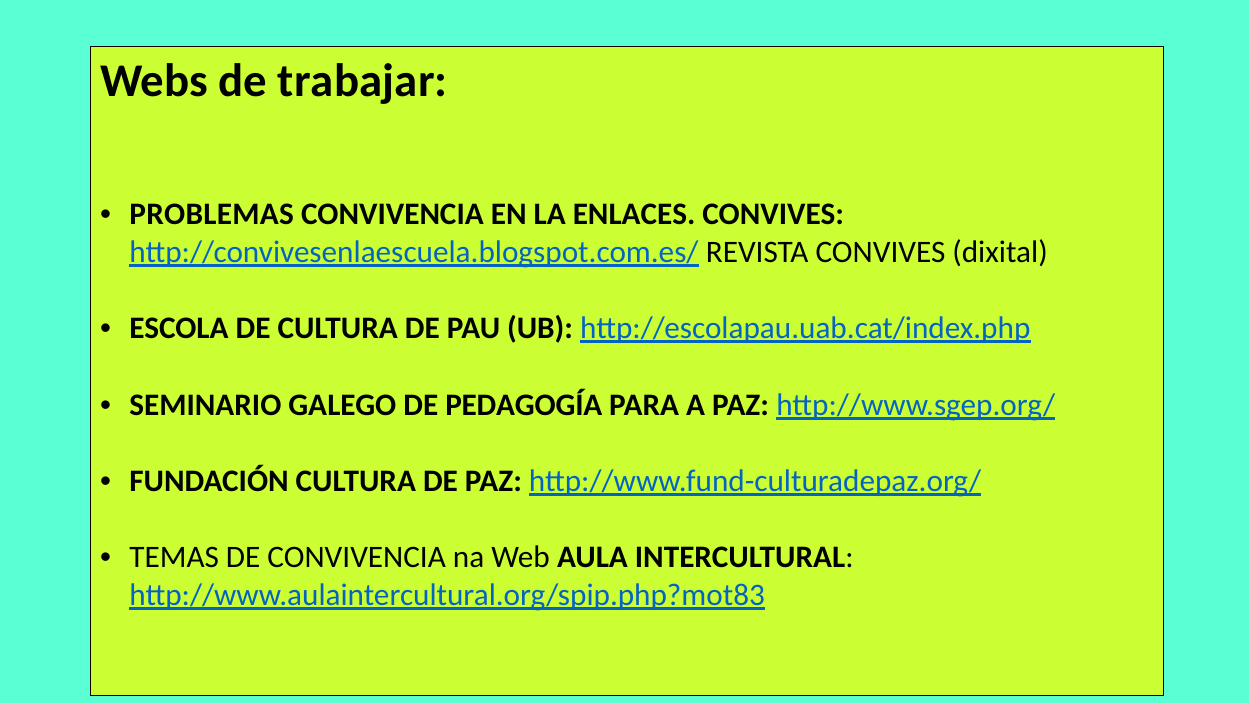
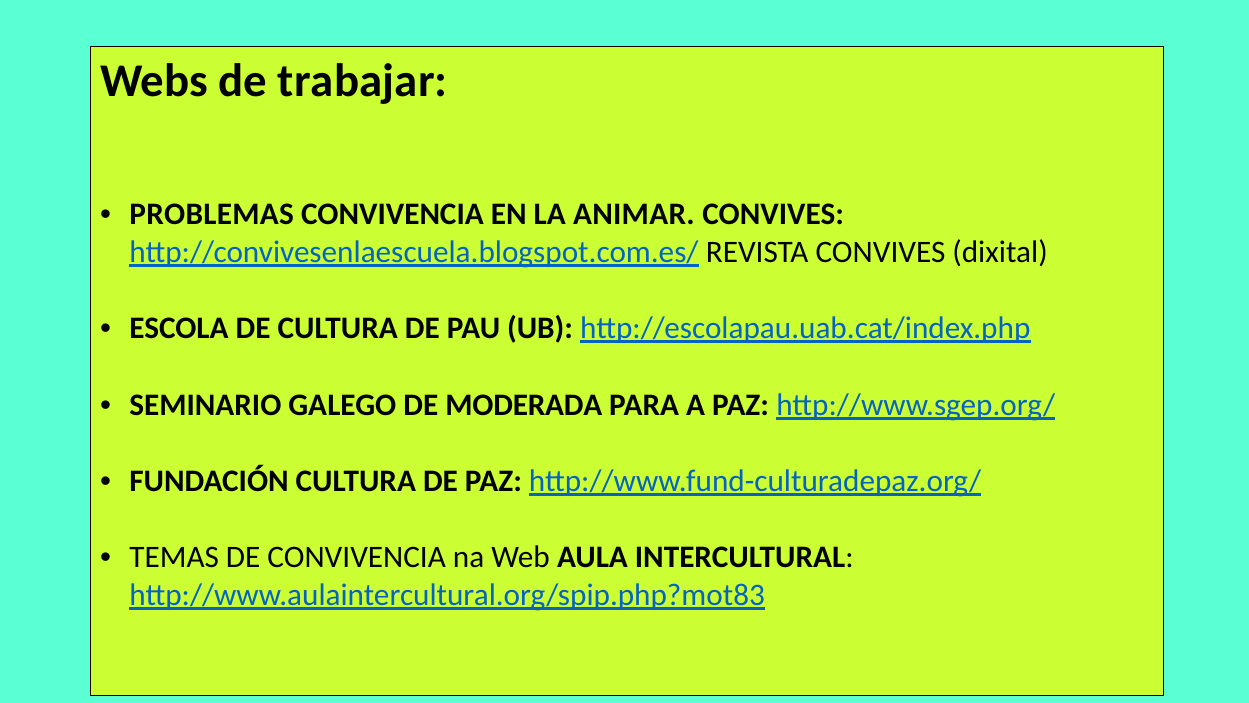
ENLACES: ENLACES -> ANIMAR
PEDAGOGÍA: PEDAGOGÍA -> MODERADA
